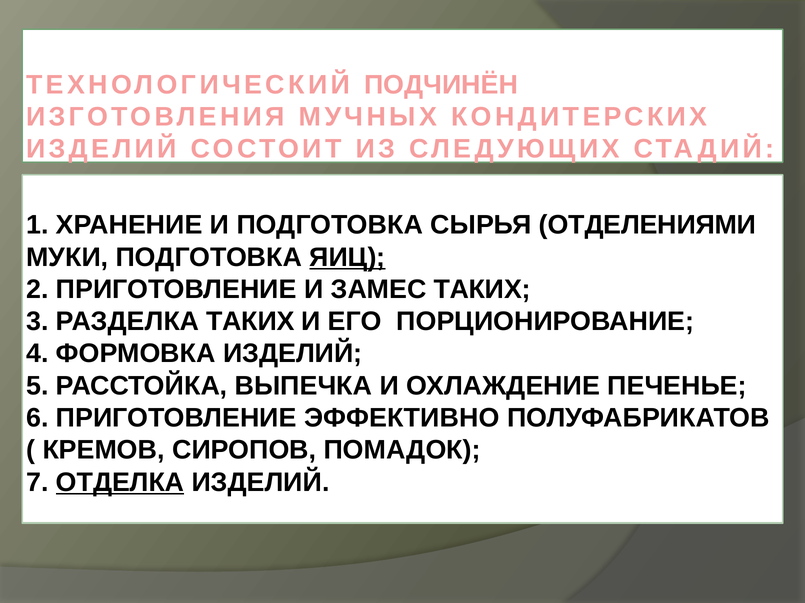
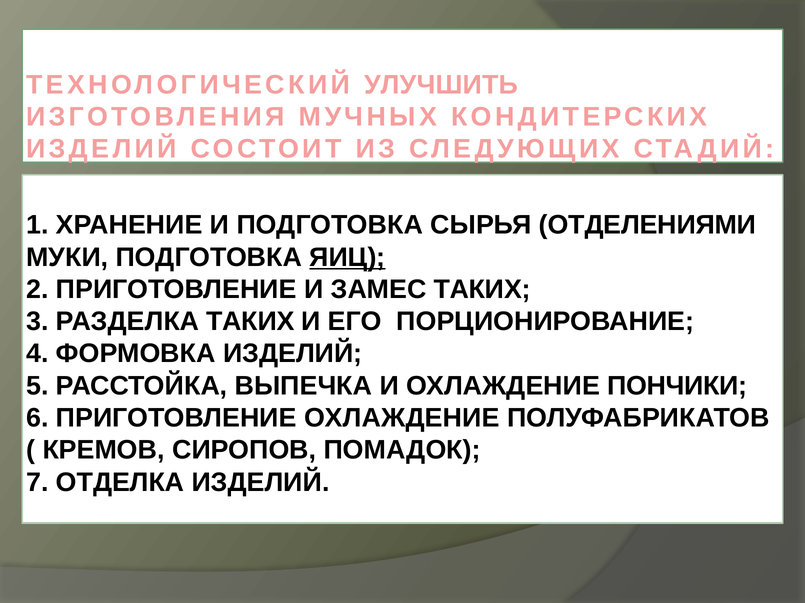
ПОДЧИНЁН: ПОДЧИНЁН -> УЛУЧШИТЬ
ПЕЧЕНЬЕ: ПЕЧЕНЬЕ -> ПОНЧИКИ
ПРИГОТОВЛЕНИЕ ЭФФЕКТИВНО: ЭФФЕКТИВНО -> ОХЛАЖДЕНИЕ
ОТДЕЛКА underline: present -> none
